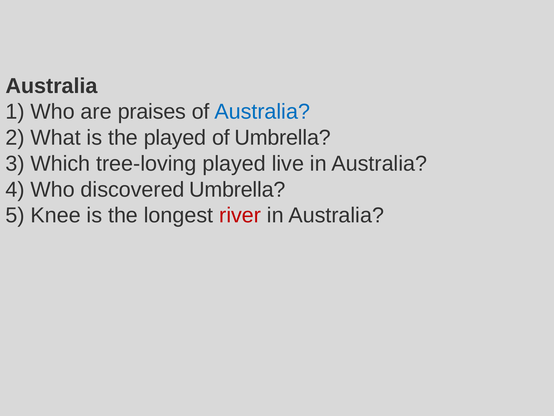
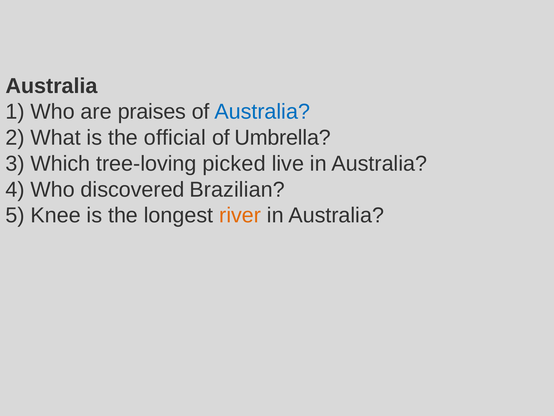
the played: played -> official
tree-loving played: played -> picked
discovered Umbrella: Umbrella -> Brazilian
river colour: red -> orange
